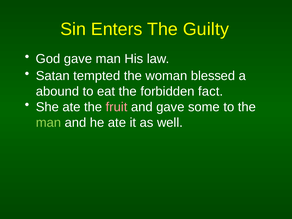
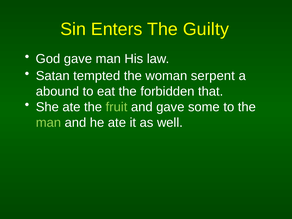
blessed: blessed -> serpent
fact: fact -> that
fruit colour: pink -> light green
